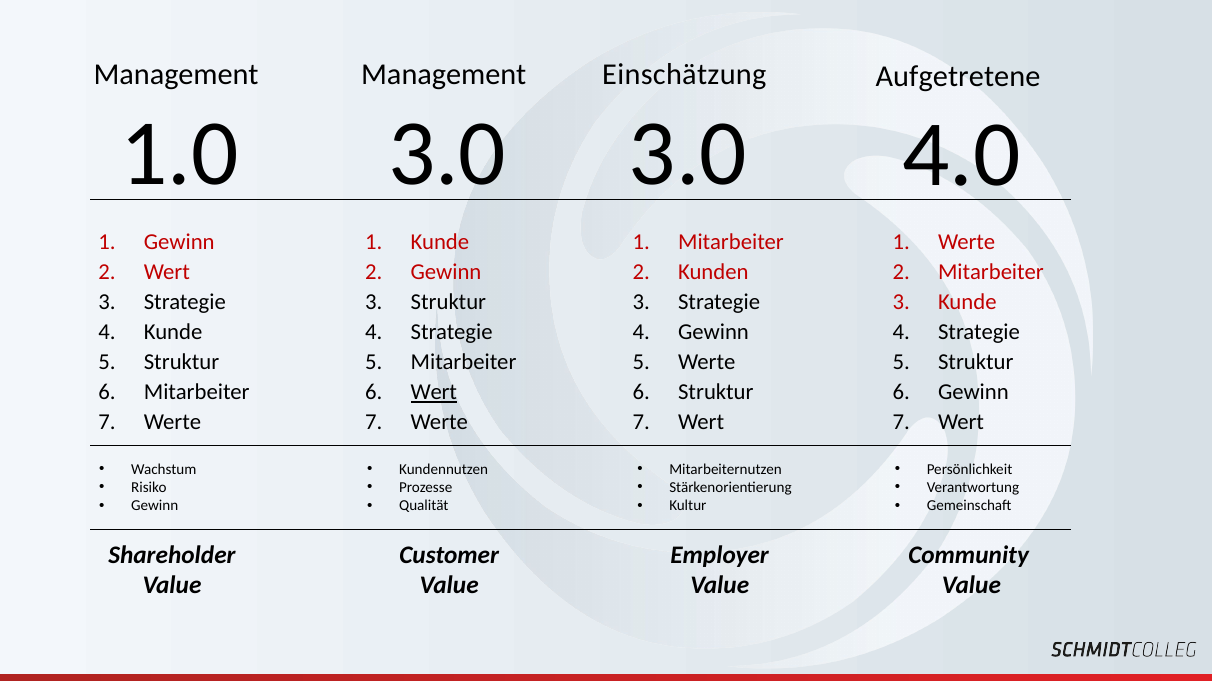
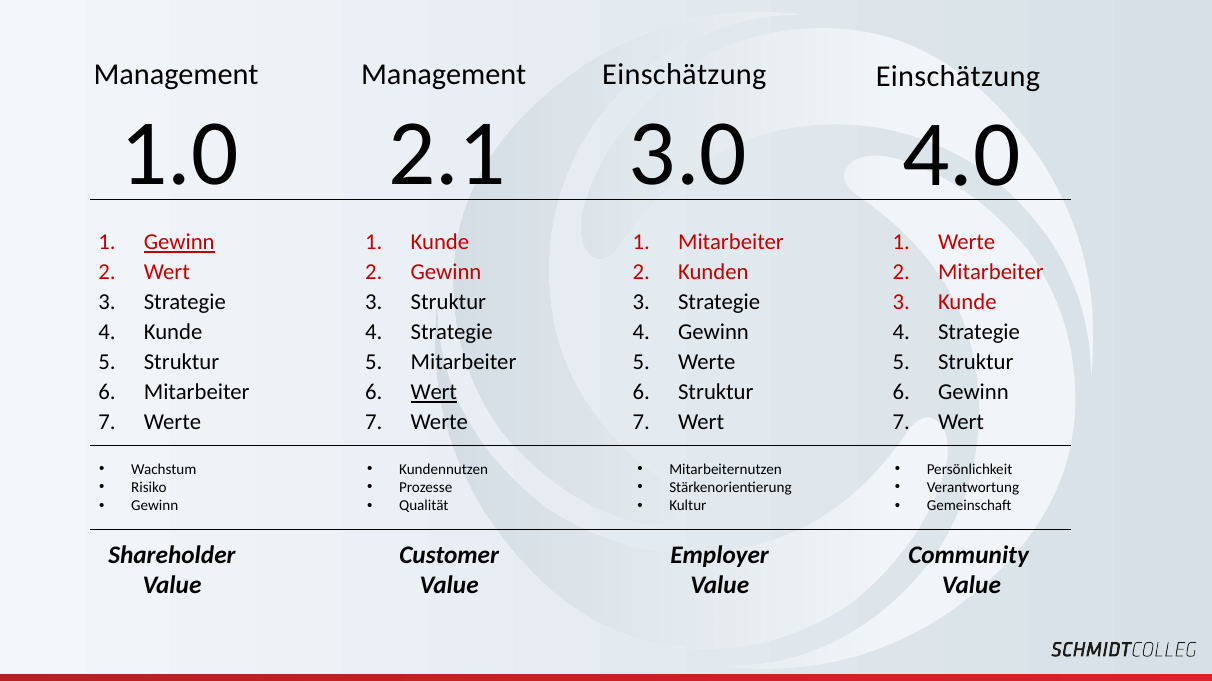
Aufgetretene at (958, 76): Aufgetretene -> Einschätzung
3.0 at (447, 154): 3.0 -> 2.1
Gewinn at (179, 243) underline: none -> present
